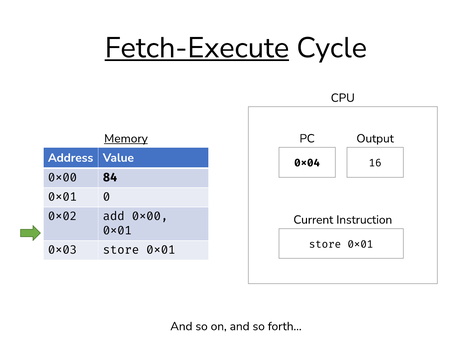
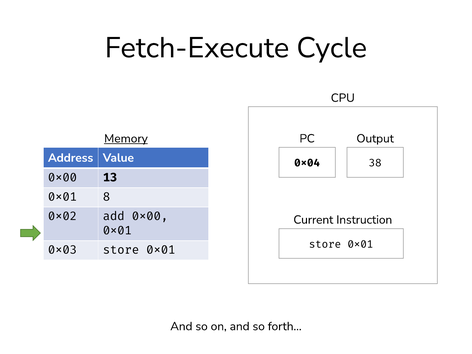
Fetch-Execute underline: present -> none
16: 16 -> 38
84: 84 -> 13
0: 0 -> 8
